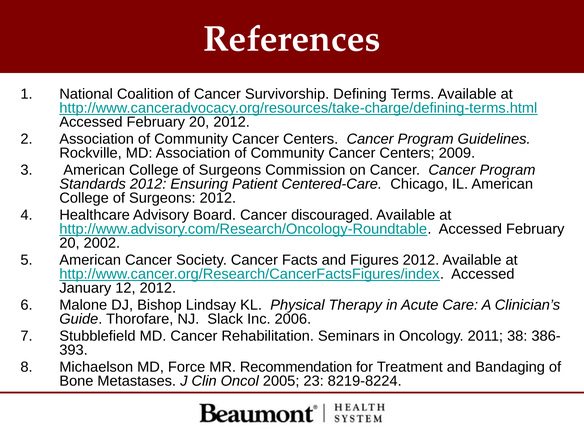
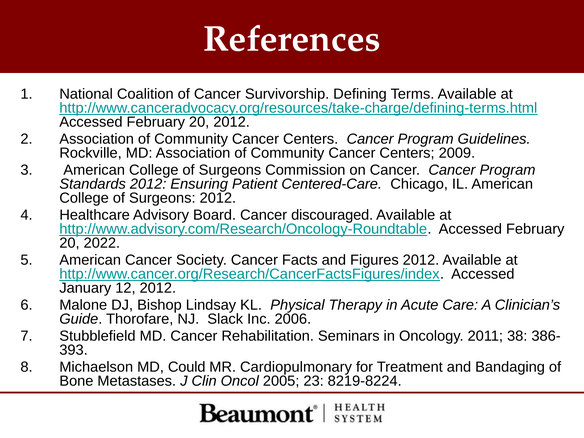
2002: 2002 -> 2022
Force: Force -> Could
Recommendation: Recommendation -> Cardiopulmonary
